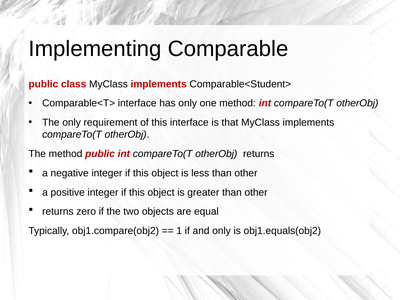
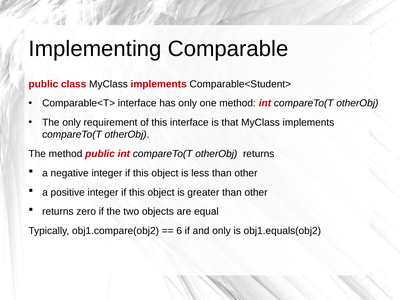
1: 1 -> 6
